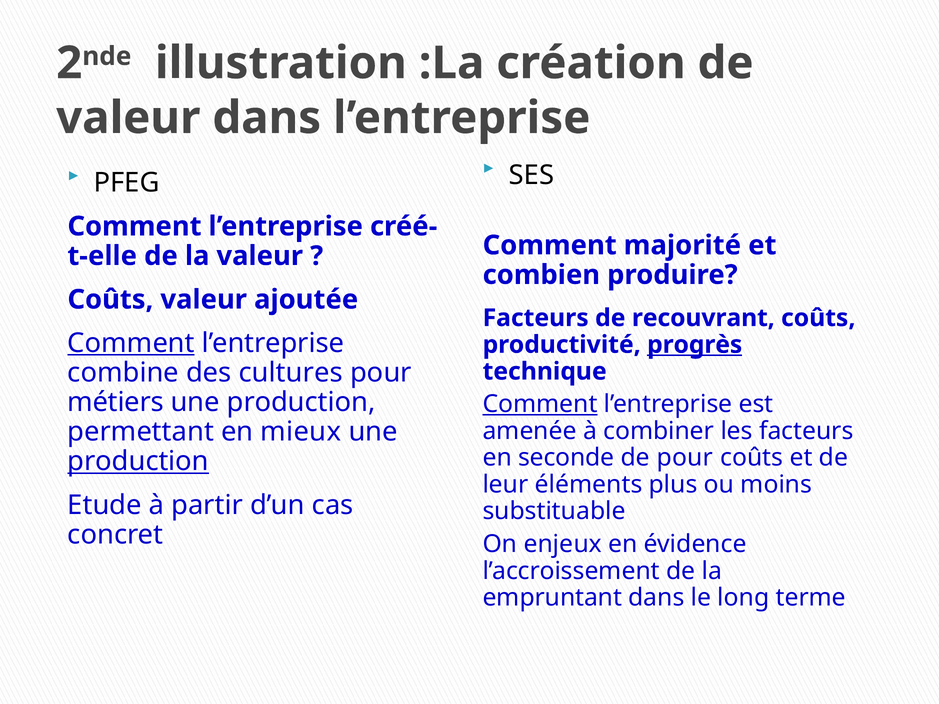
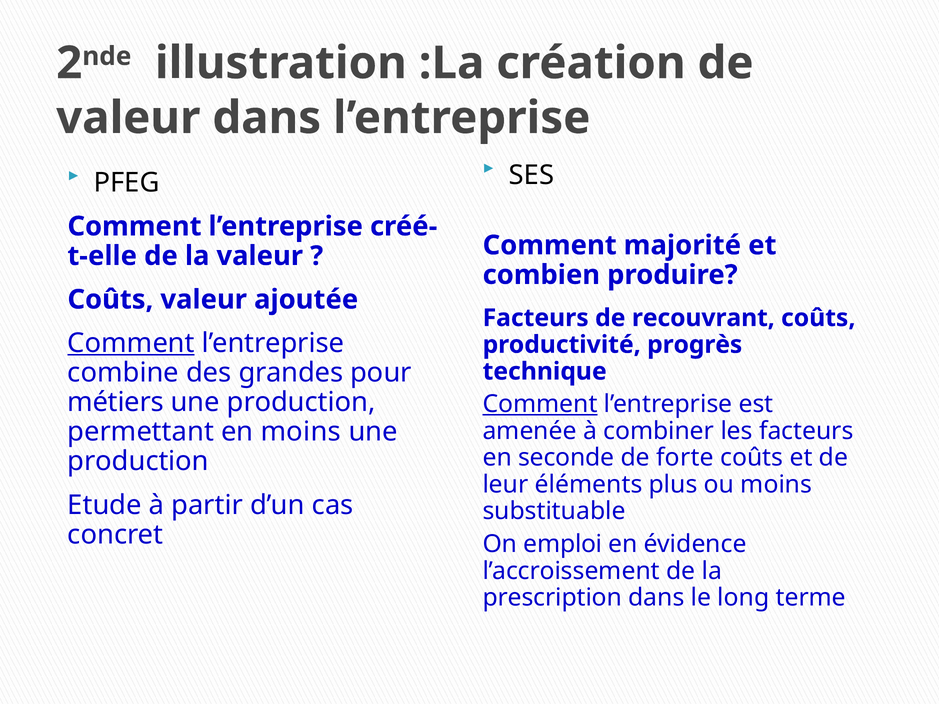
progrès underline: present -> none
cultures: cultures -> grandes
en mieux: mieux -> moins
de pour: pour -> forte
production at (138, 462) underline: present -> none
enjeux: enjeux -> emploi
empruntant: empruntant -> prescription
